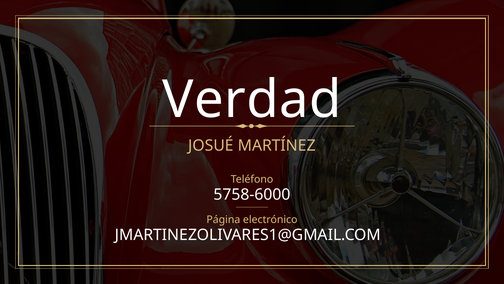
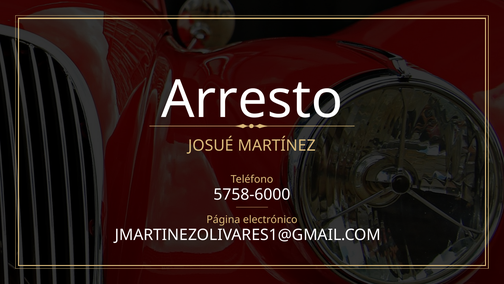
Verdad: Verdad -> Arresto
